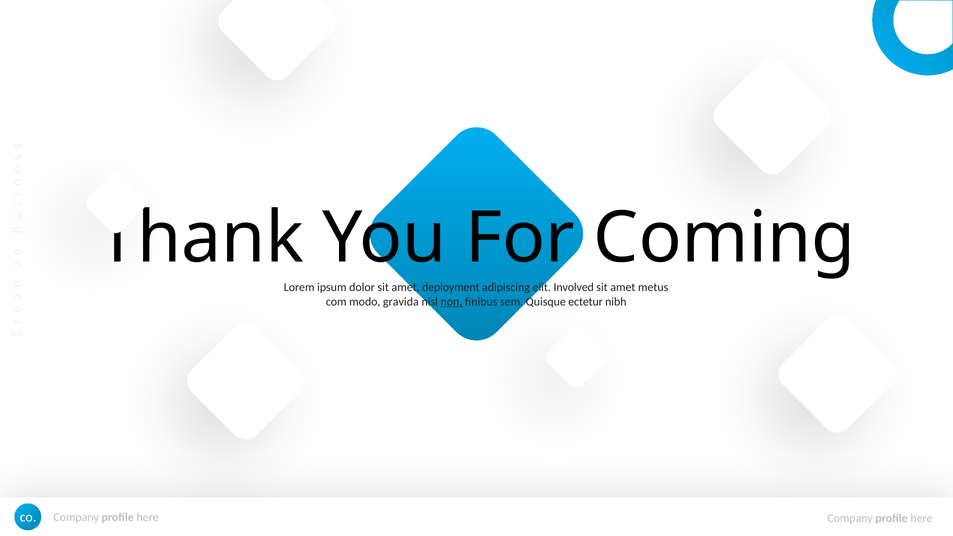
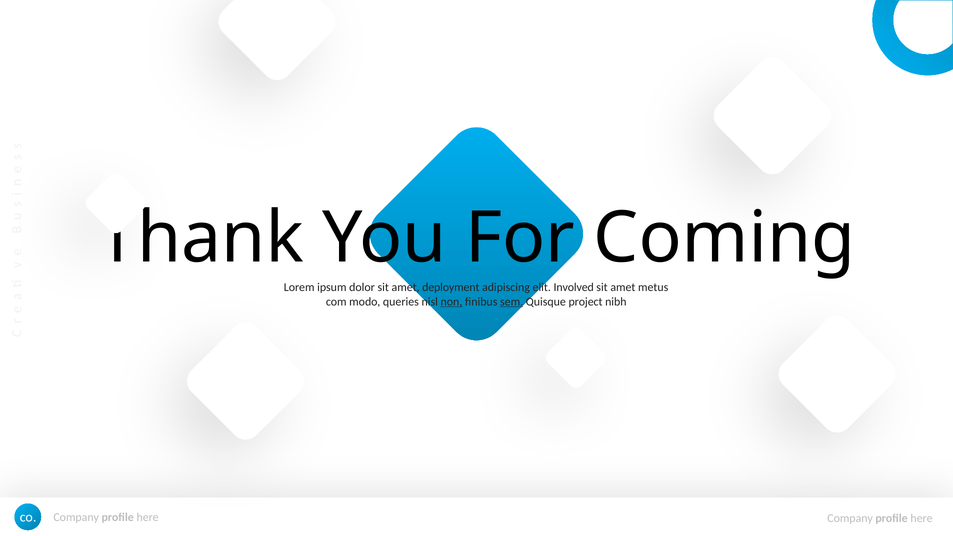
gravida: gravida -> queries
sem underline: none -> present
ectetur: ectetur -> project
